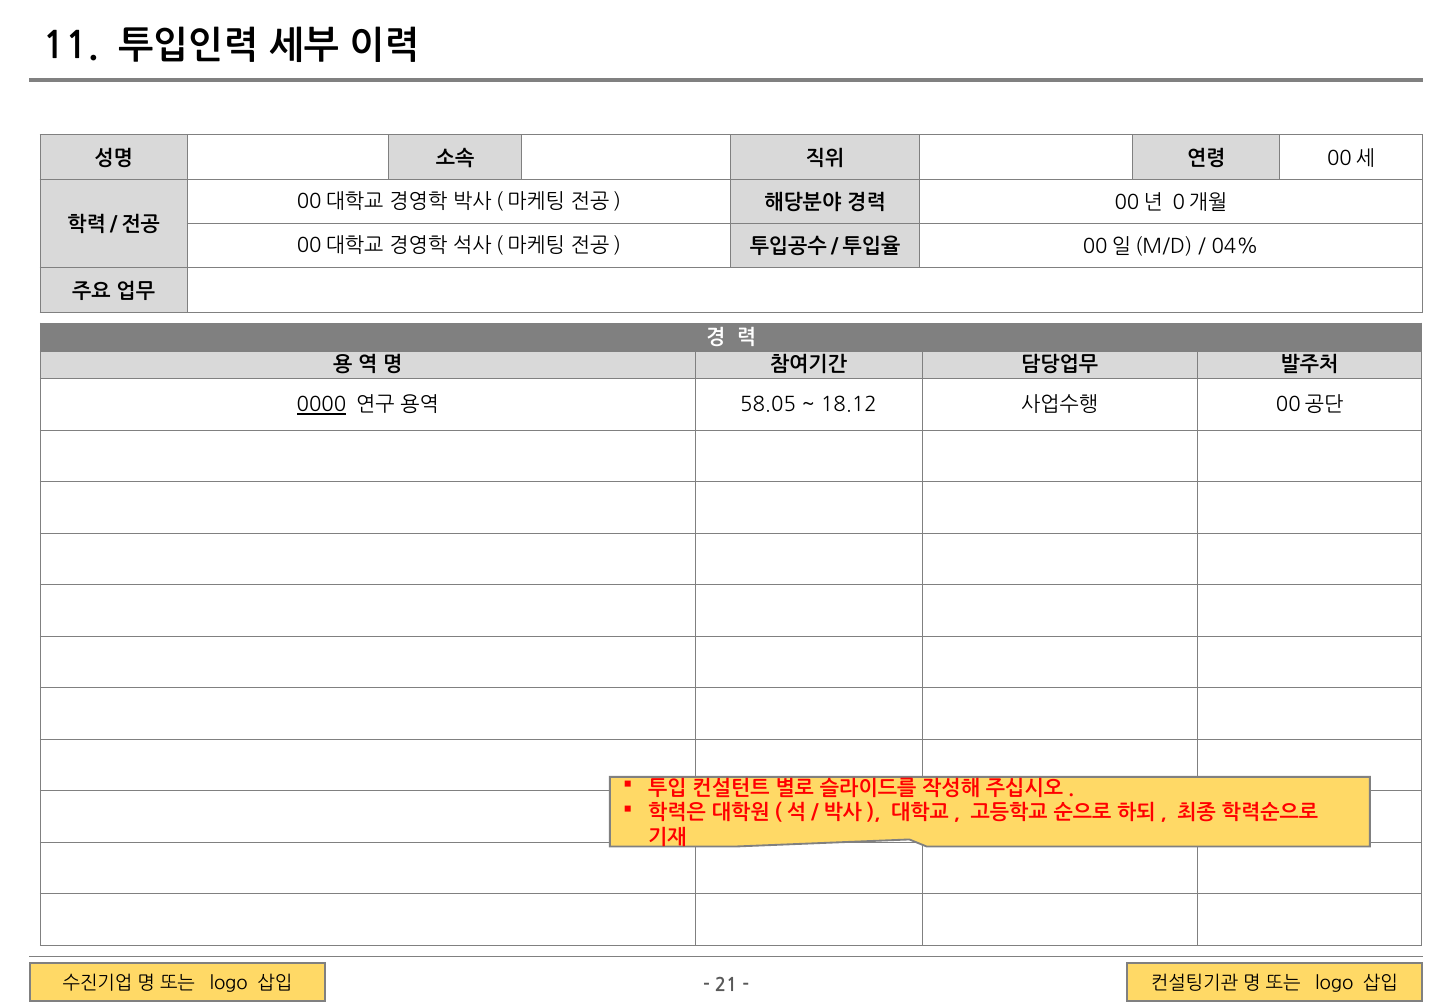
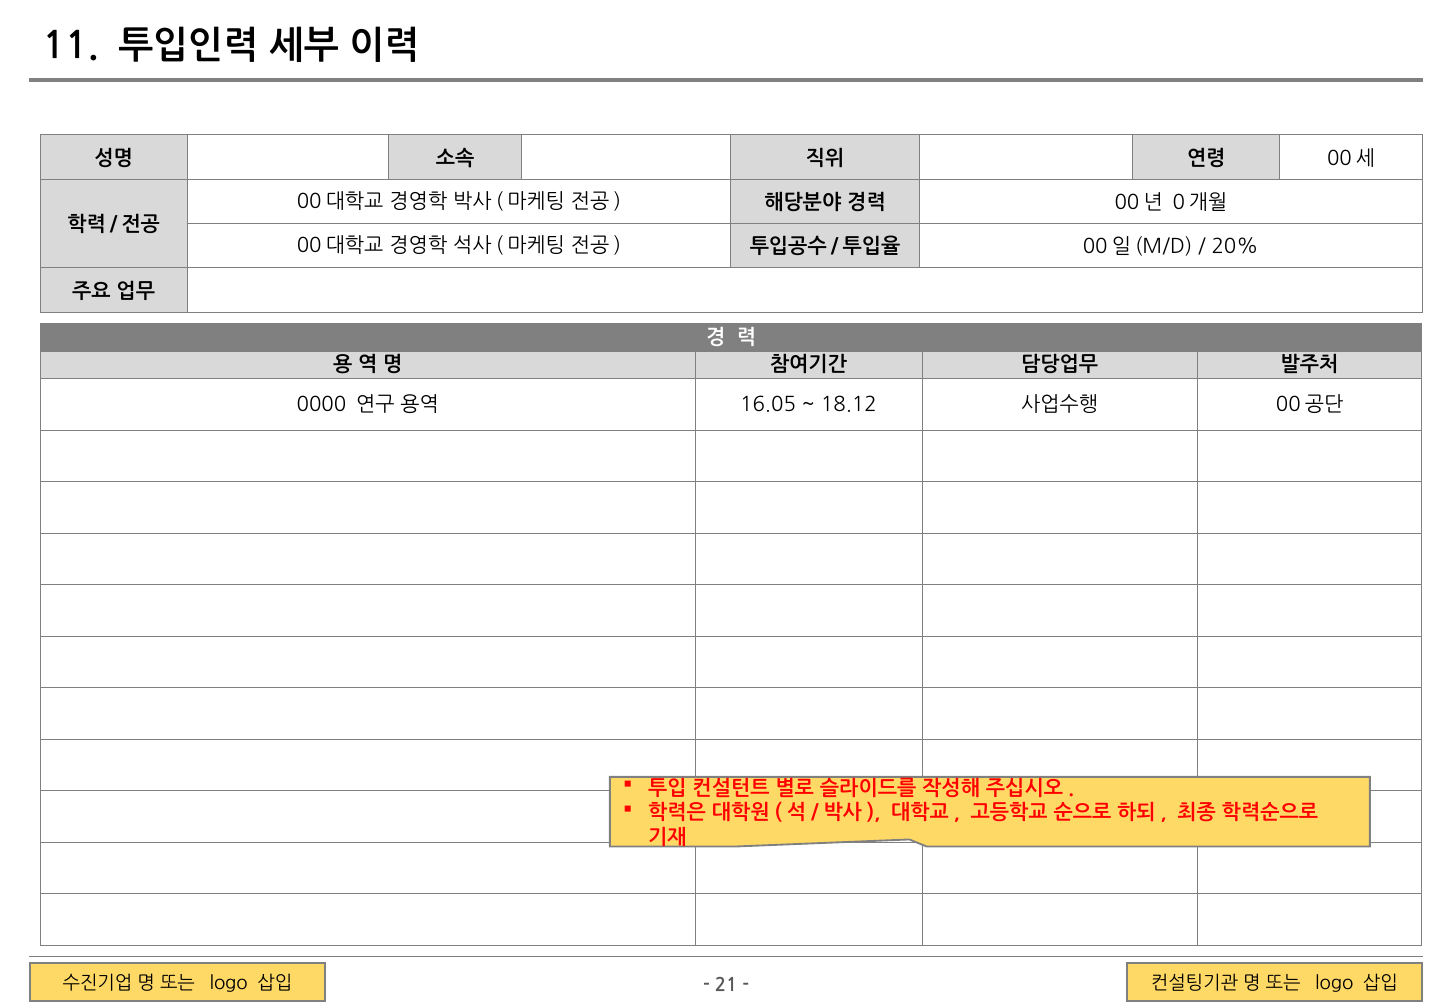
04%: 04% -> 20%
0000 underline: present -> none
58.05: 58.05 -> 16.05
